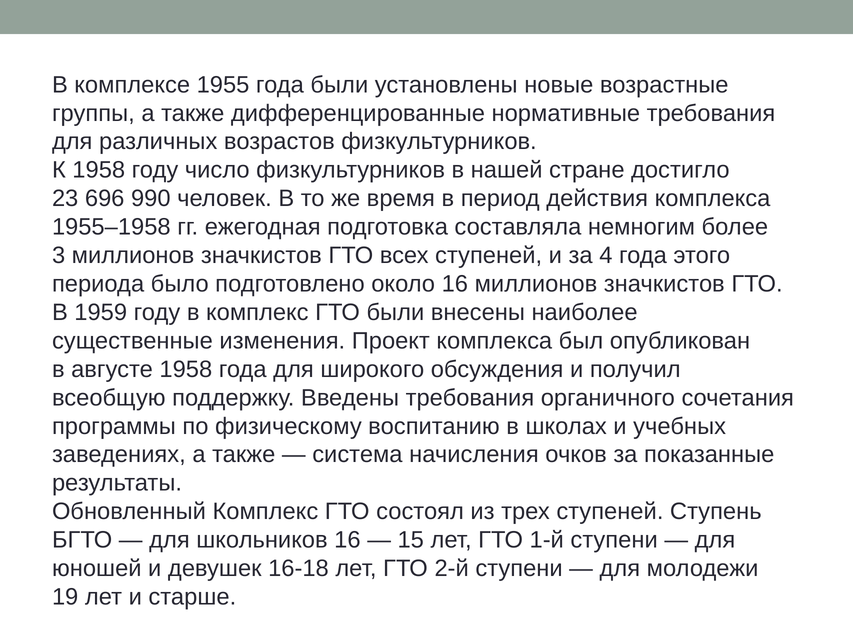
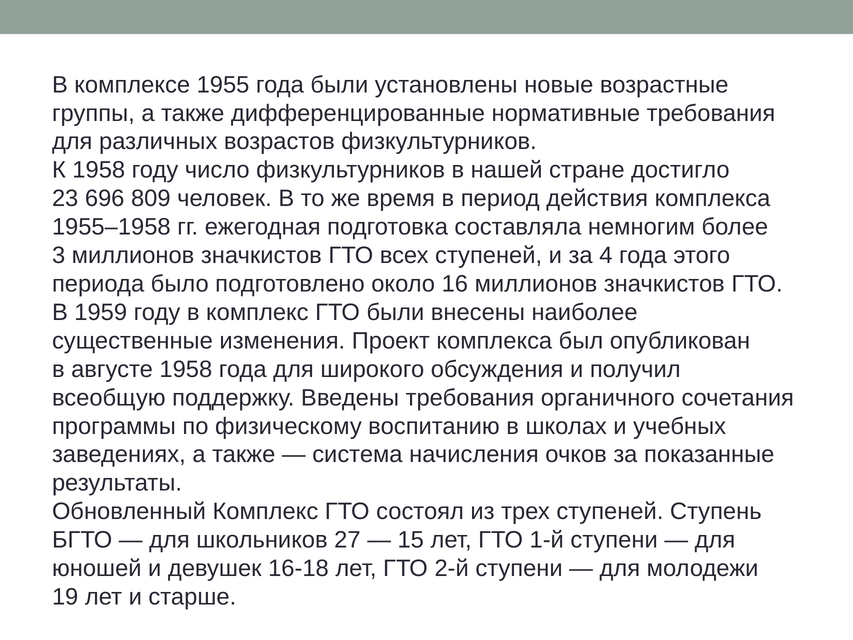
990: 990 -> 809
школьников 16: 16 -> 27
